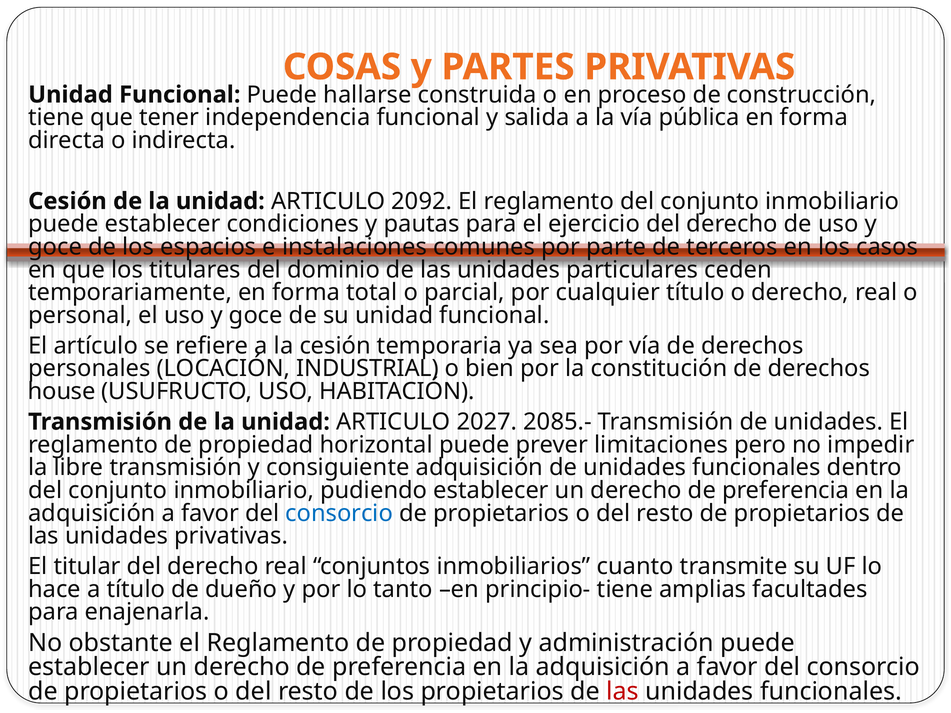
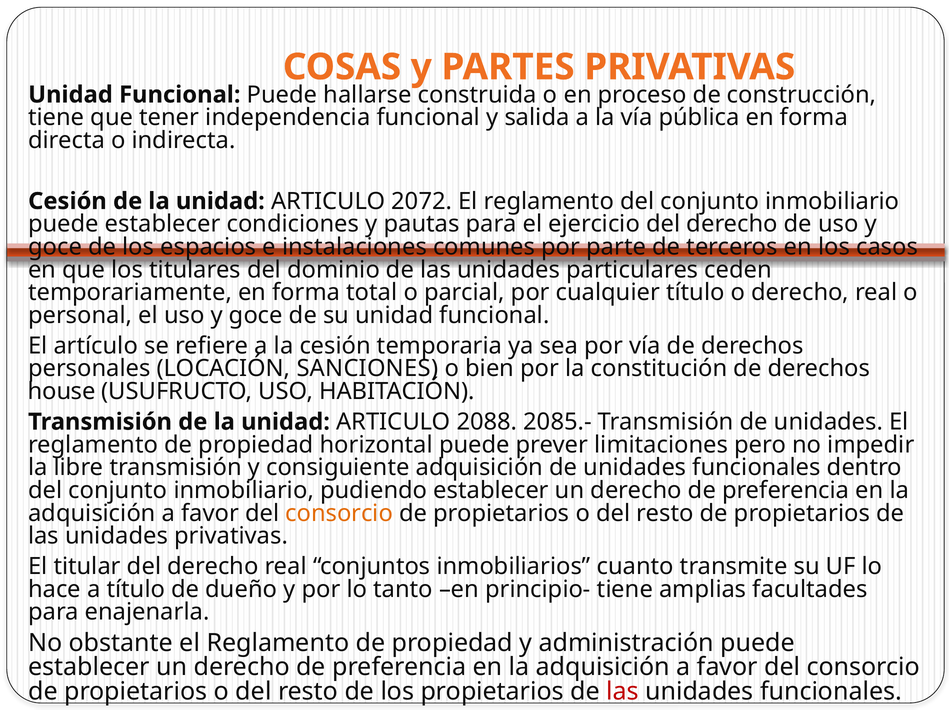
2092: 2092 -> 2072
INDUSTRIAL: INDUSTRIAL -> SANCIONES
2027: 2027 -> 2088
consorcio at (339, 513) colour: blue -> orange
